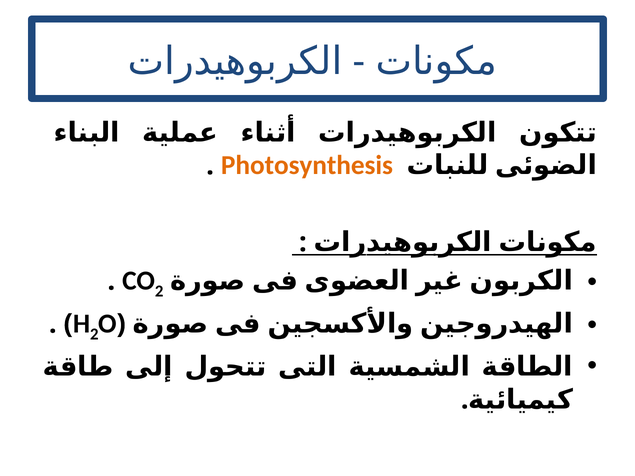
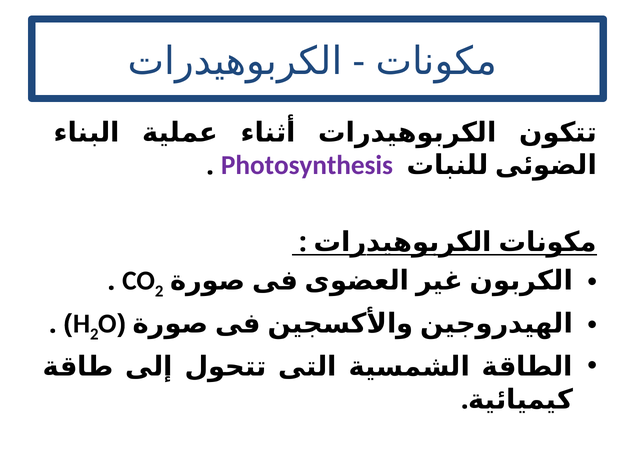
Photosynthesis colour: orange -> purple
